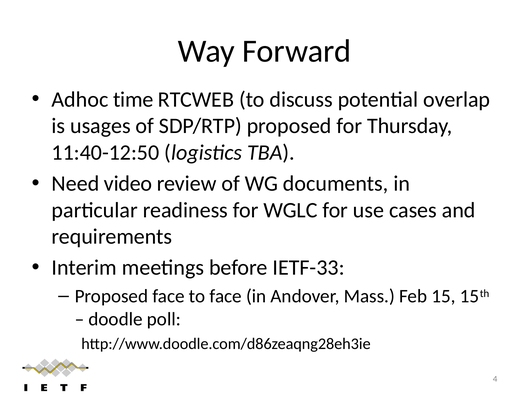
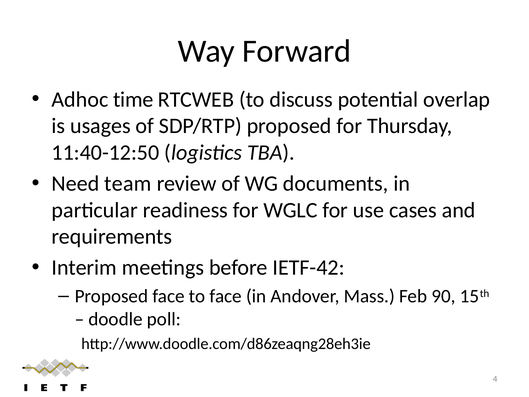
video: video -> team
IETF-33: IETF-33 -> IETF-42
15: 15 -> 90
